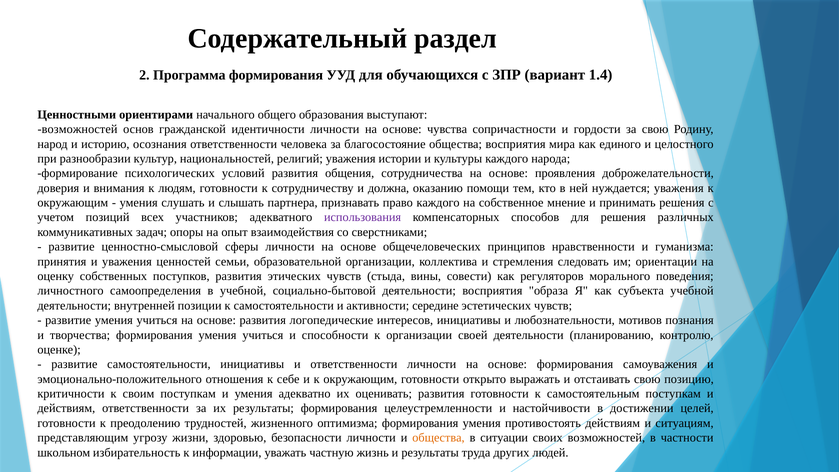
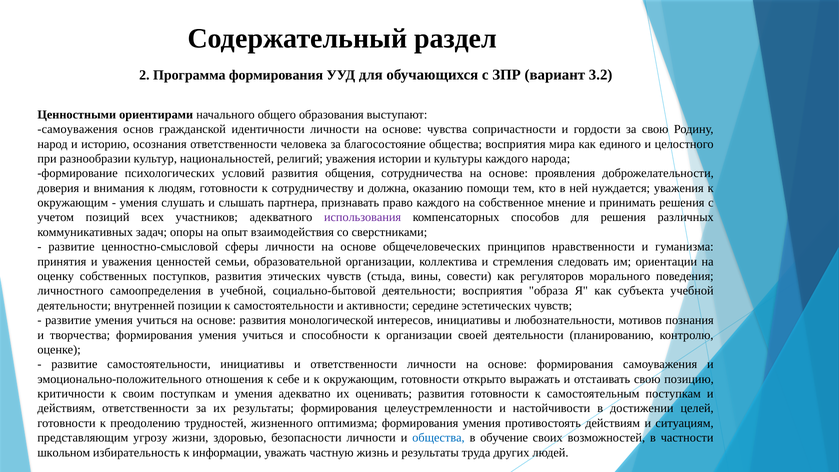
1.4: 1.4 -> 3.2
возможностей at (77, 129): возможностей -> самоуважения
логопедические: логопедические -> монологической
общества at (438, 438) colour: orange -> blue
ситуации: ситуации -> обучение
